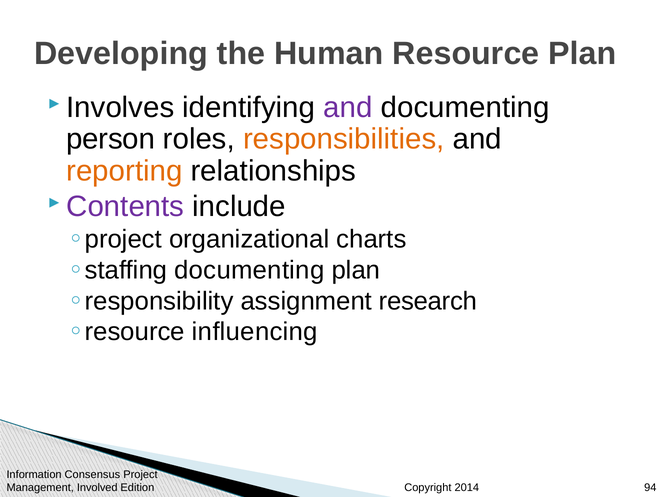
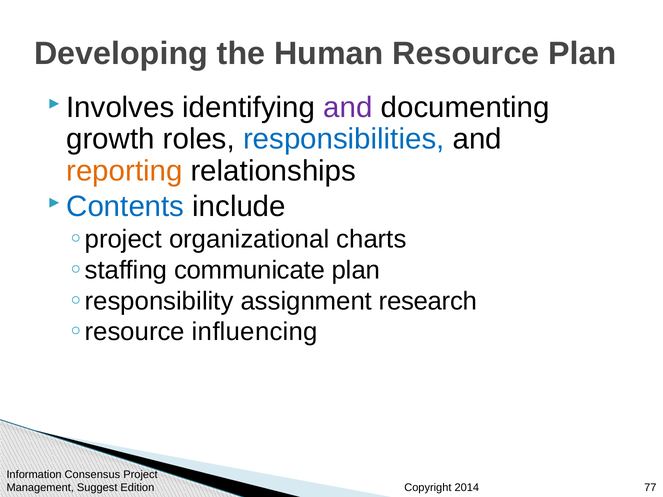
person: person -> growth
responsibilities colour: orange -> blue
Contents colour: purple -> blue
documenting at (249, 270): documenting -> communicate
Involved: Involved -> Suggest
94: 94 -> 77
